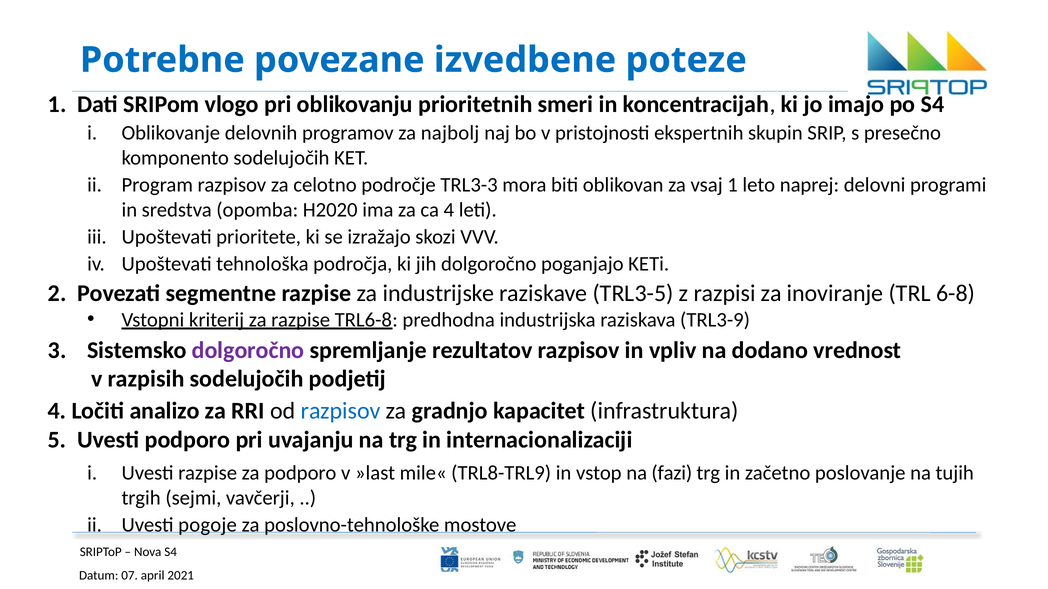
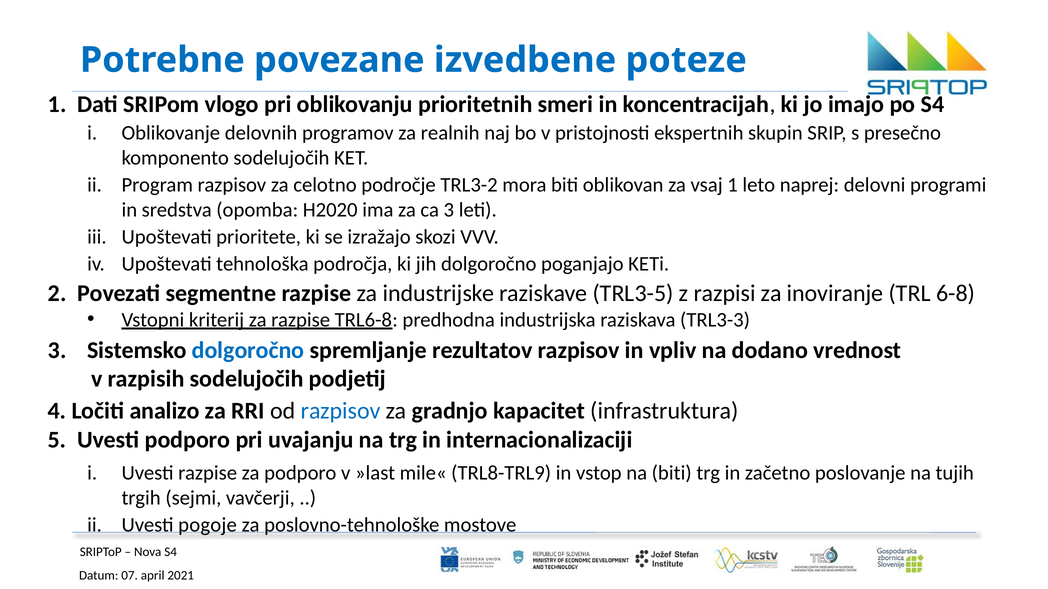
najbolj: najbolj -> realnih
TRL3-3: TRL3-3 -> TRL3-2
ca 4: 4 -> 3
TRL3-9: TRL3-9 -> TRL3-3
dolgoročno at (248, 350) colour: purple -> blue
na fazi: fazi -> biti
